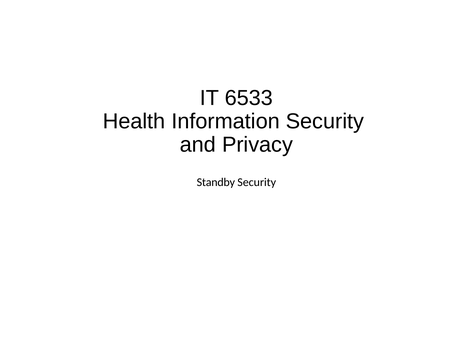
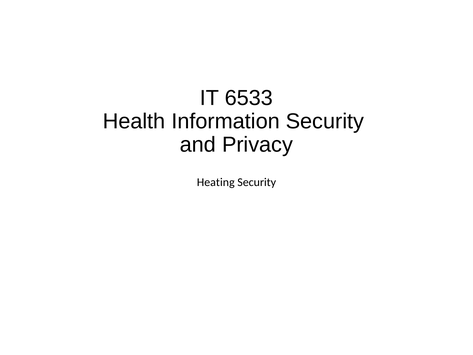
Standby: Standby -> Heating
